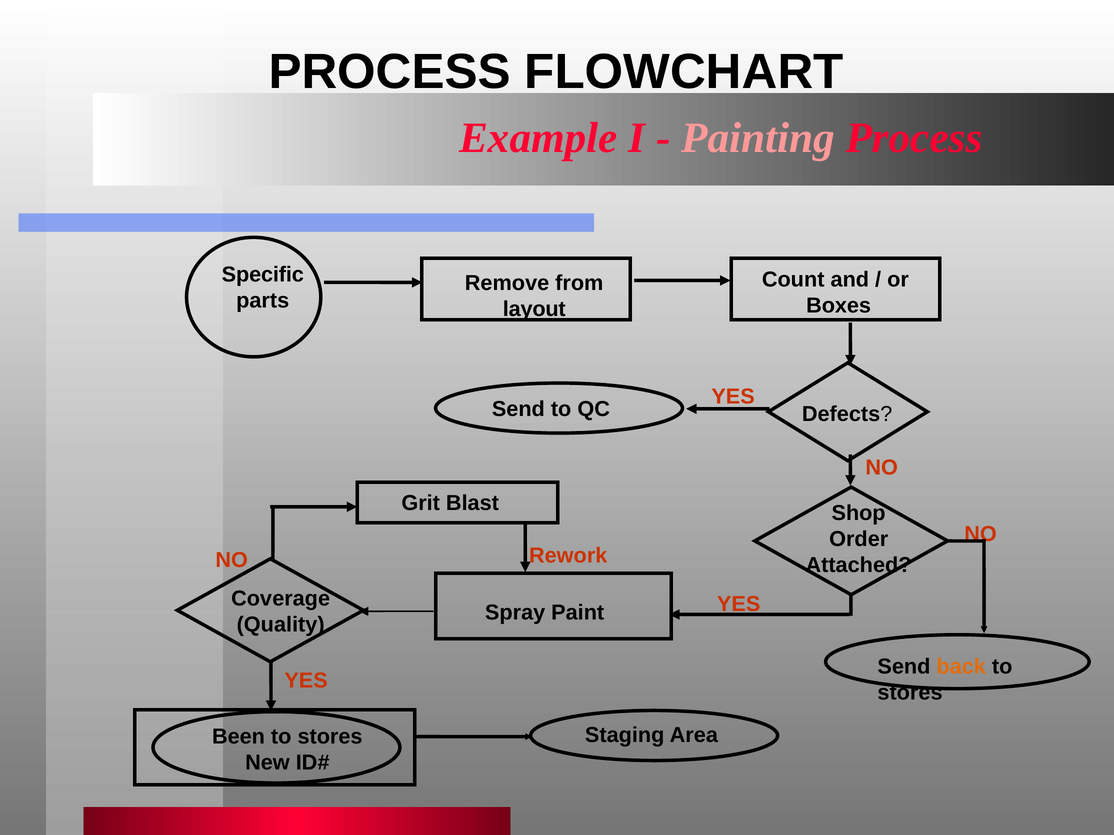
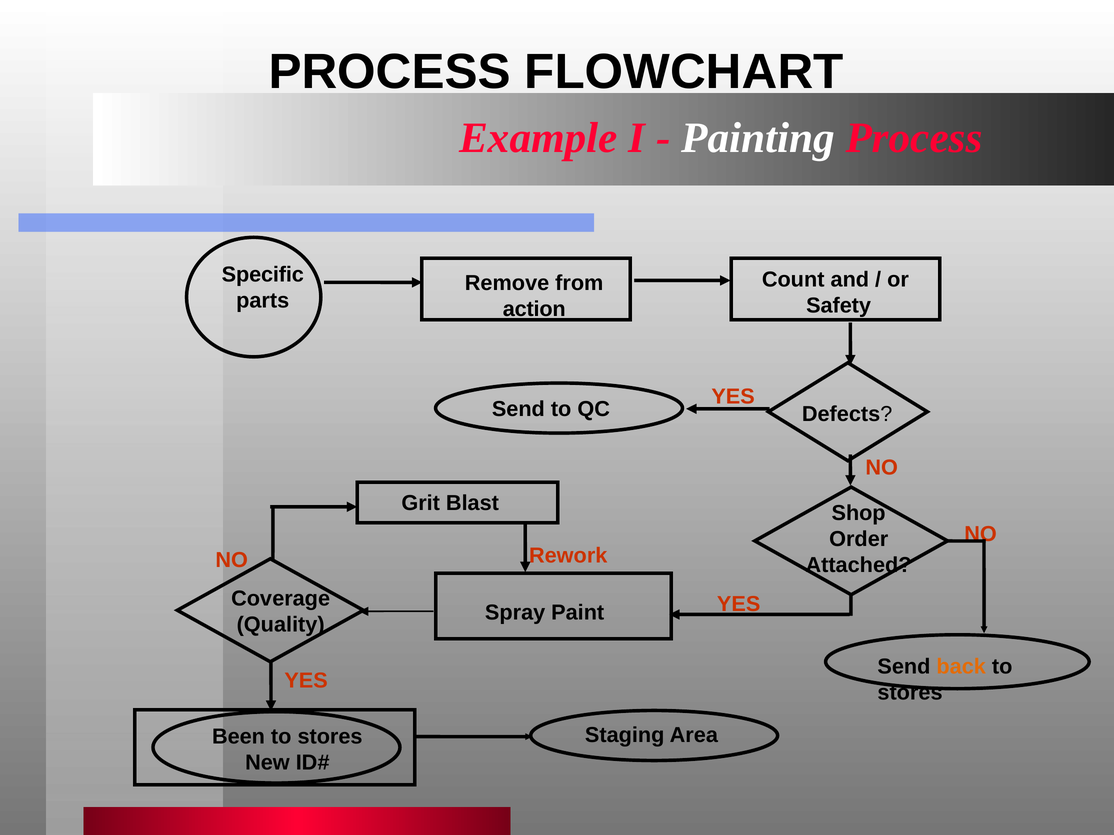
Painting colour: pink -> white
Boxes: Boxes -> Safety
layout: layout -> action
